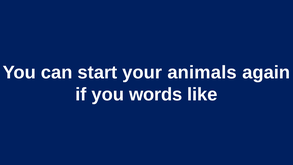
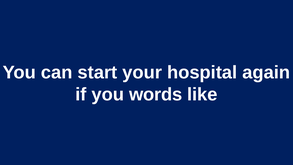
animals: animals -> hospital
